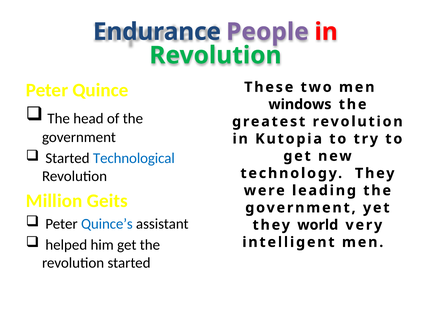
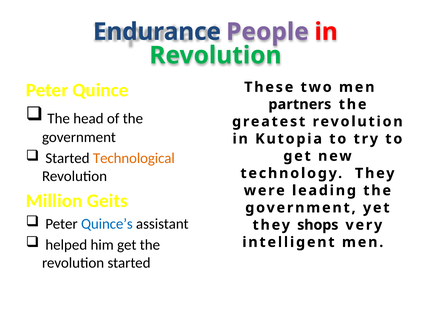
windows: windows -> partners
Technological colour: blue -> orange
world: world -> shops
